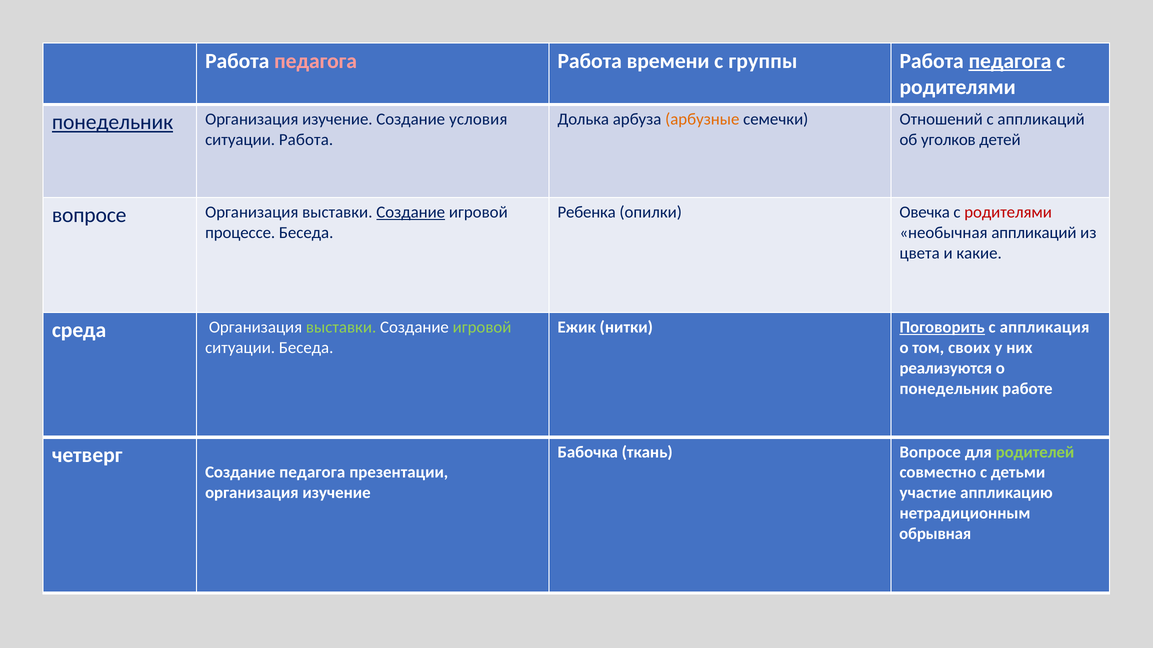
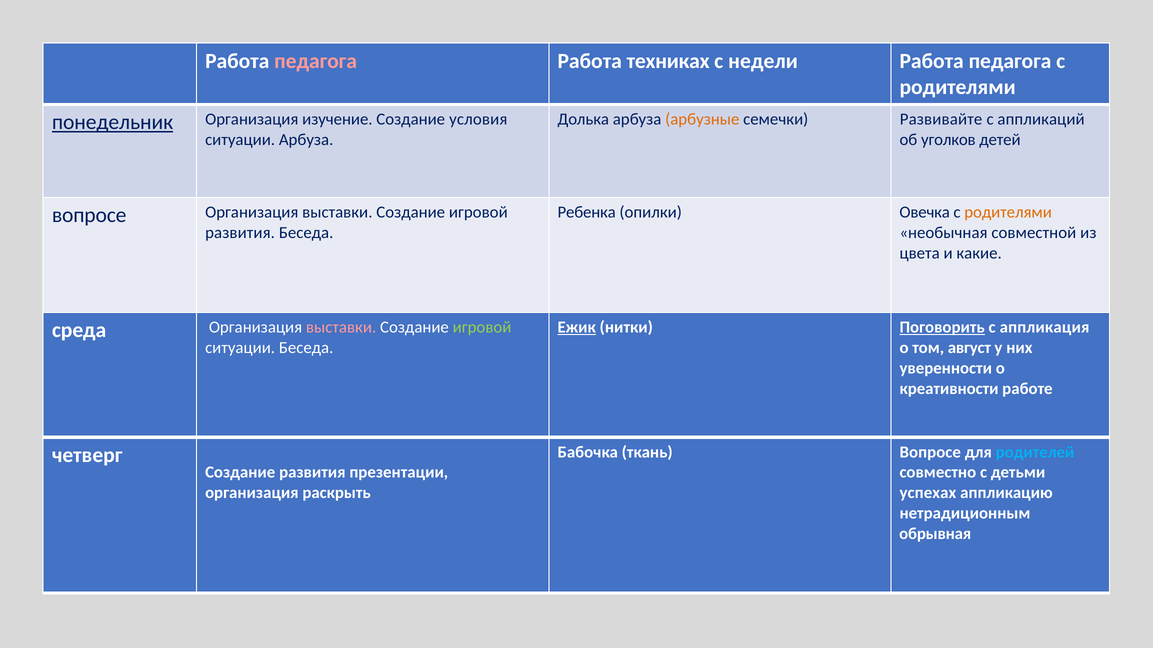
времени: времени -> техниках
группы: группы -> недели
педагога at (1010, 61) underline: present -> none
Отношений: Отношений -> Развивайте
ситуации Работа: Работа -> Арбуза
родителями at (1008, 212) colour: red -> orange
Создание at (411, 212) underline: present -> none
процессе at (240, 233): процессе -> развития
необычная аппликаций: аппликаций -> совместной
Ежик underline: none -> present
выставки at (341, 328) colour: light green -> pink
своих: своих -> август
реализуются: реализуются -> уверенности
понедельник at (949, 389): понедельник -> креативности
родителей colour: light green -> light blue
Создание педагога: педагога -> развития
изучение at (337, 493): изучение -> раскрыть
участие: участие -> успехах
